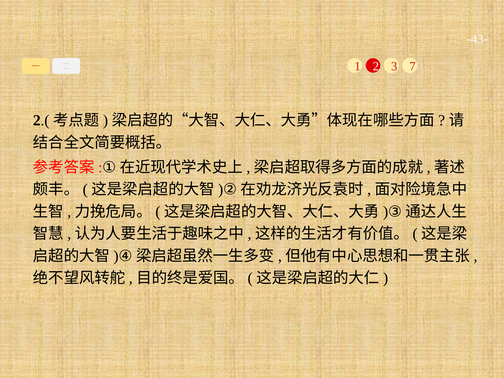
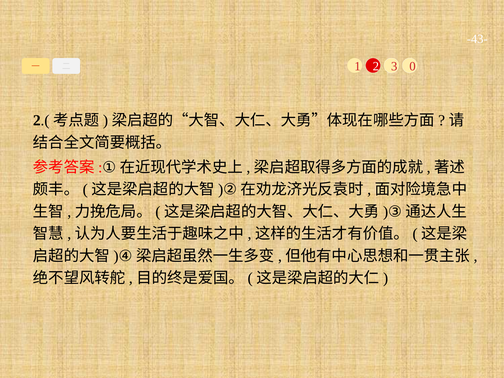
7: 7 -> 0
